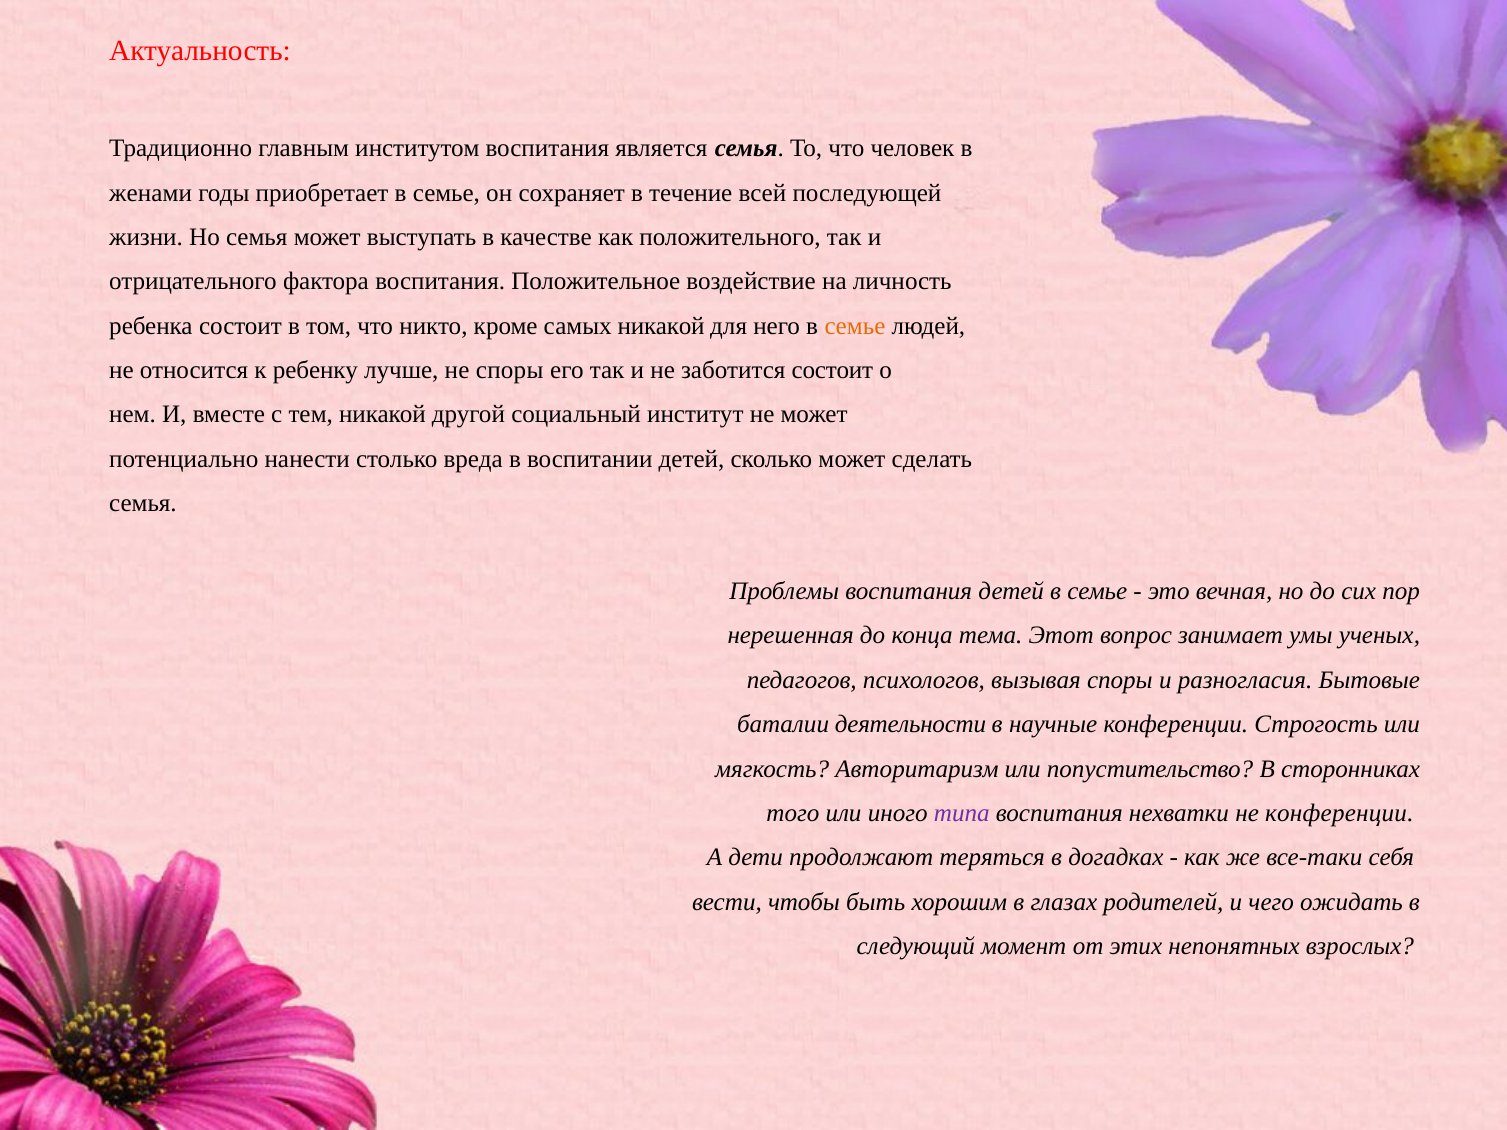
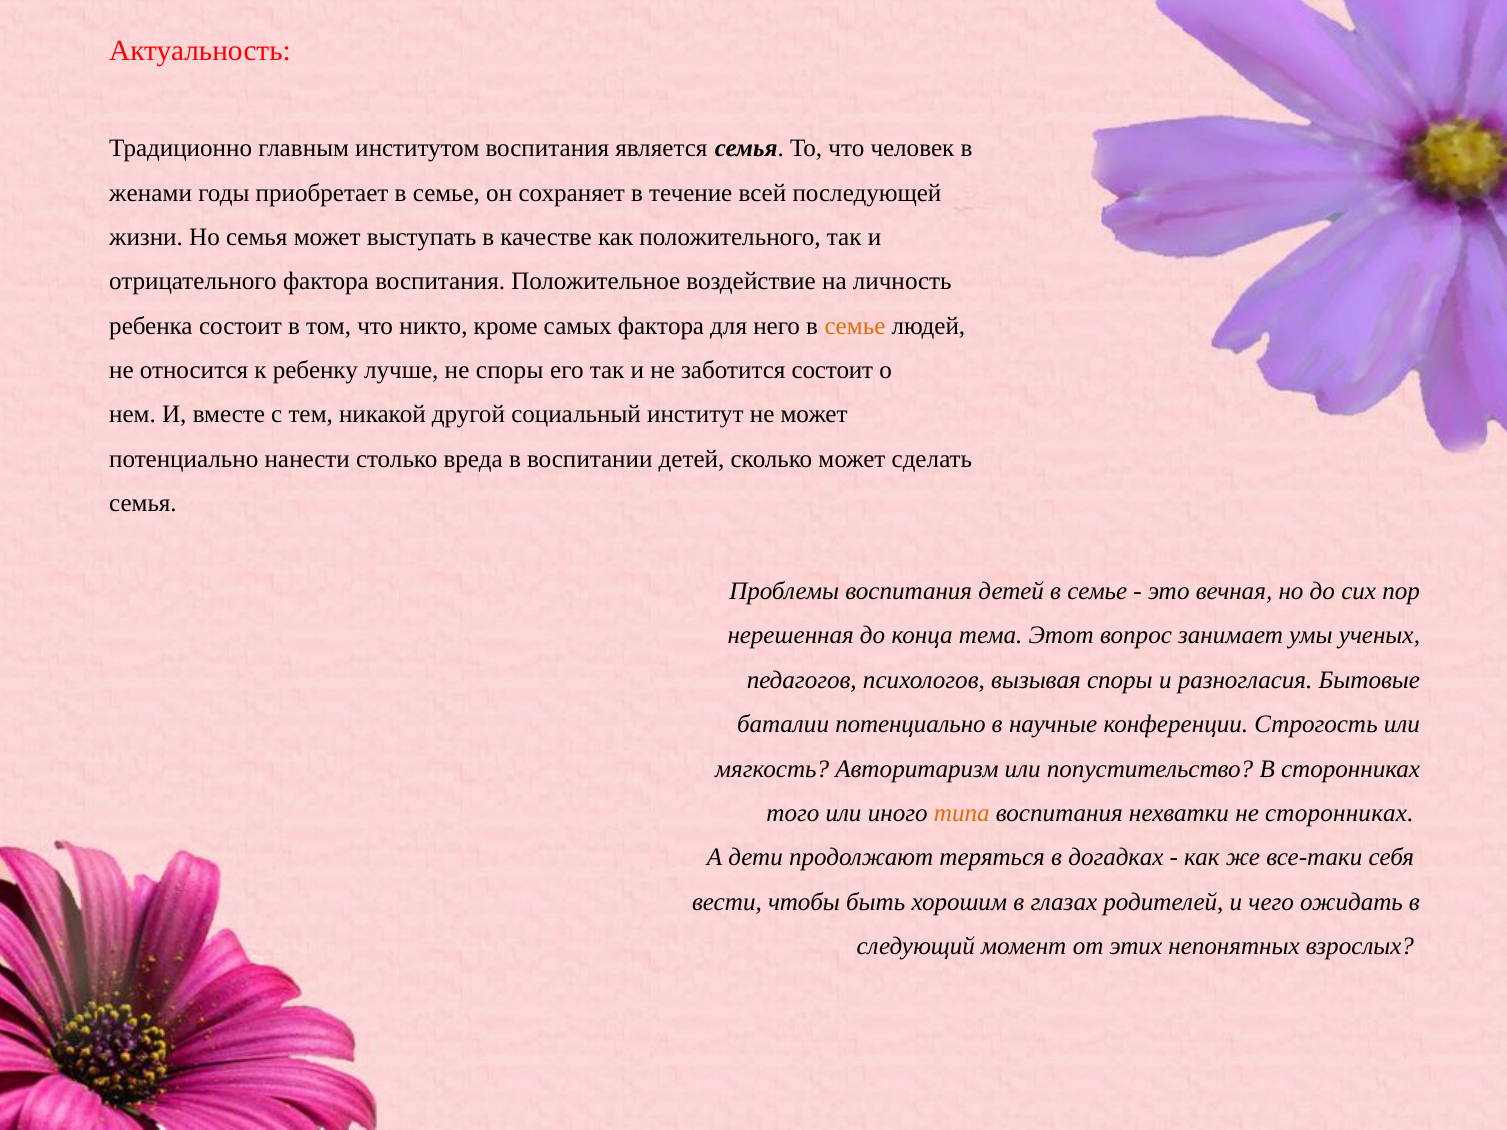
самых никакой: никакой -> фактора
баталии деятельности: деятельности -> потенциально
типа colour: purple -> orange
не конференции: конференции -> сторонниках
